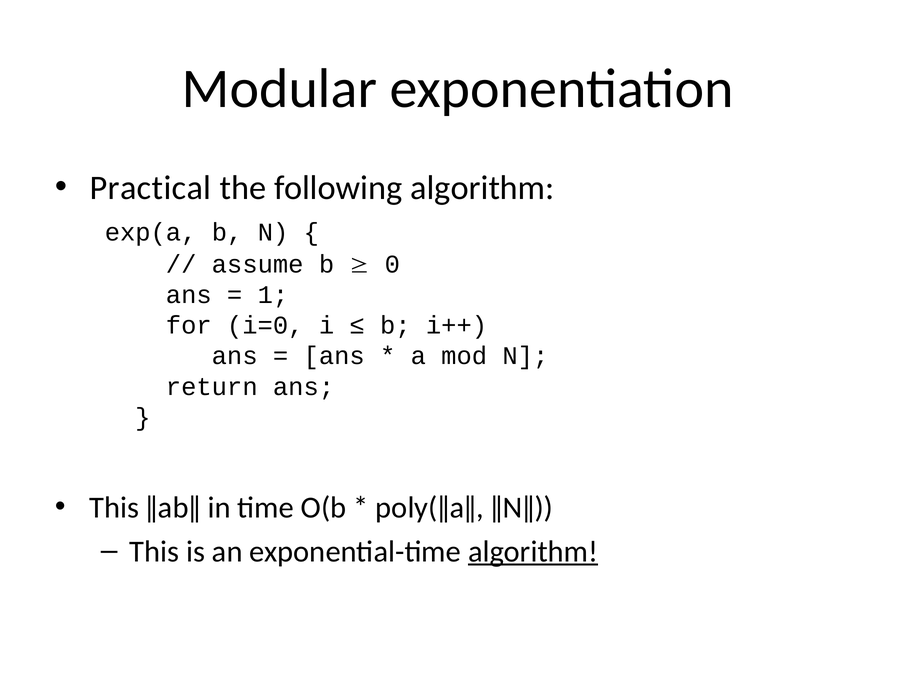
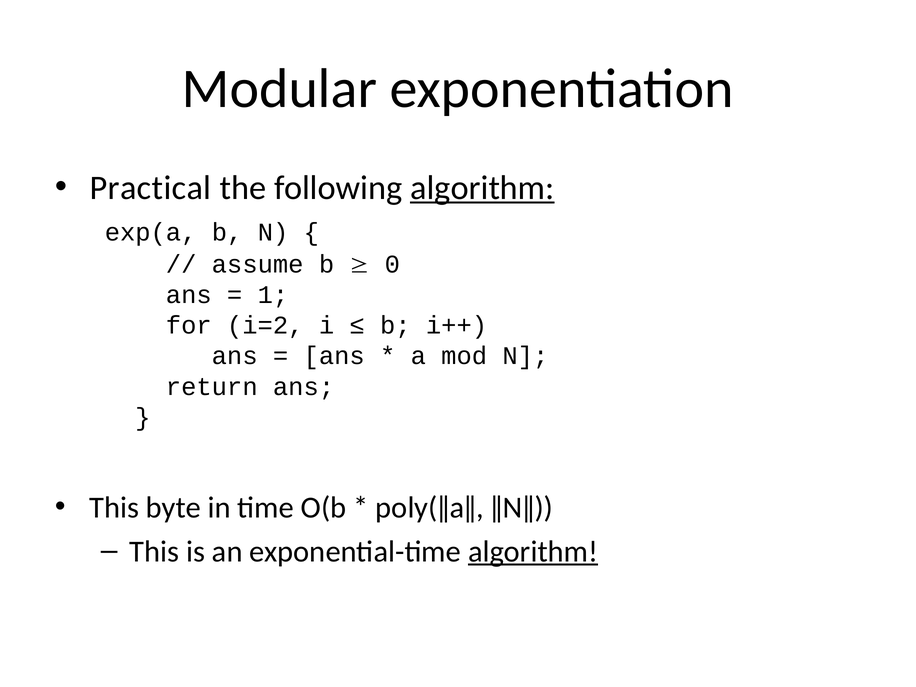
algorithm at (482, 188) underline: none -> present
i=0: i=0 -> i=2
ǁabǁ: ǁabǁ -> byte
